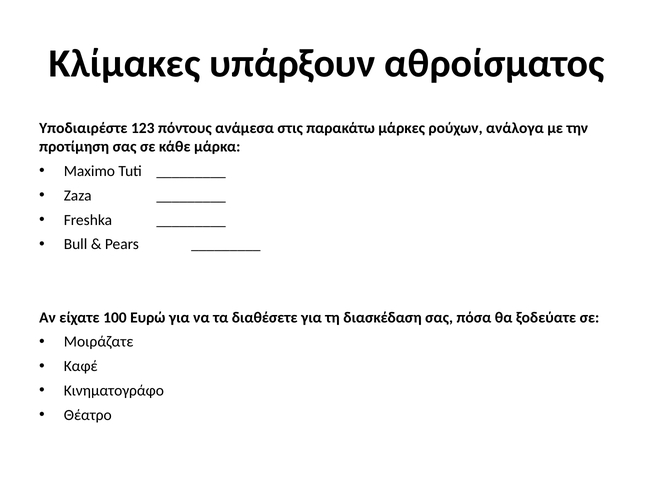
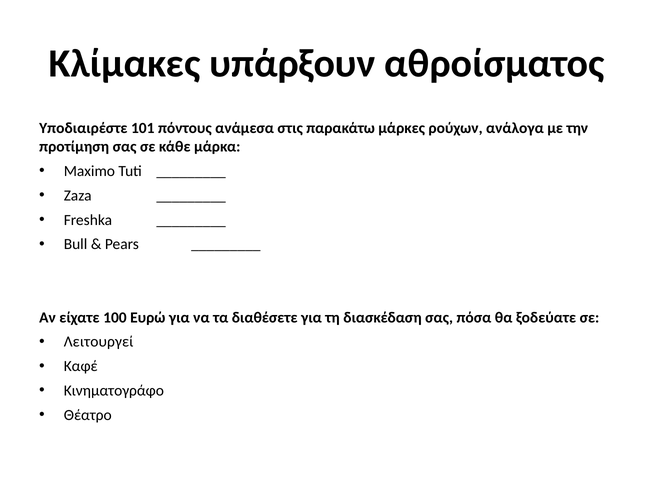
123: 123 -> 101
Μοιράζατε: Μοιράζατε -> Λειτουργεί
